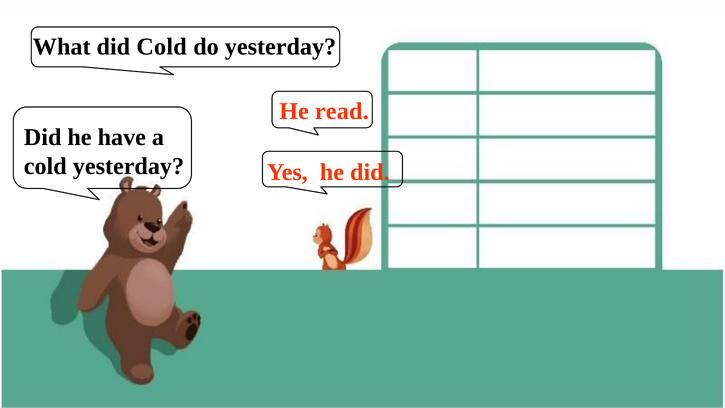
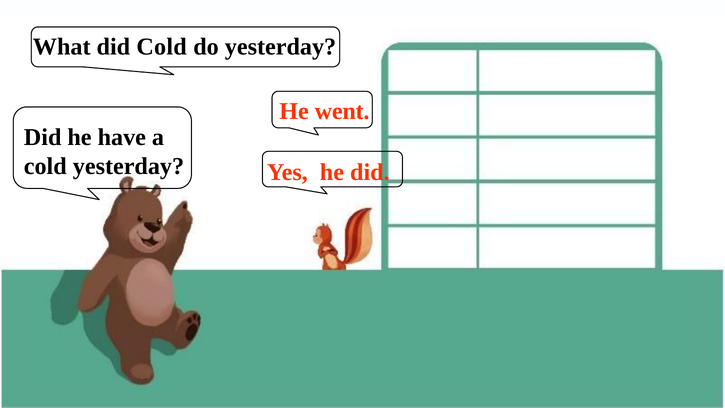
read: read -> went
